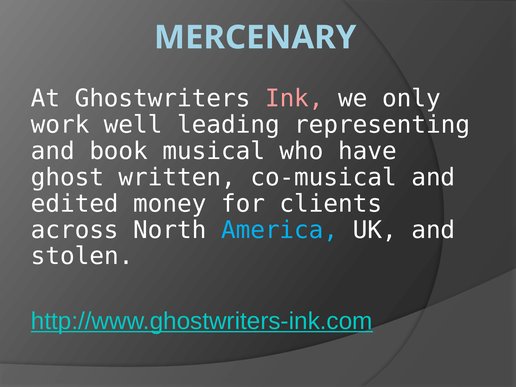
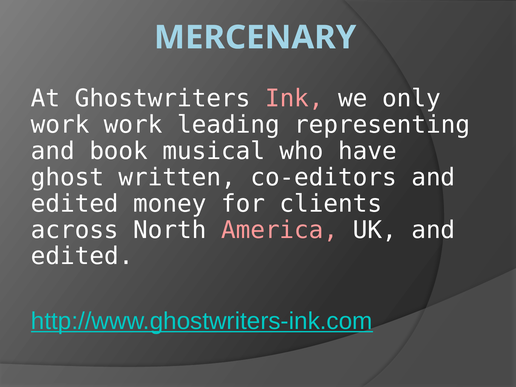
work well: well -> work
co-musical: co-musical -> co-editors
America colour: light blue -> pink
stolen at (82, 256): stolen -> edited
